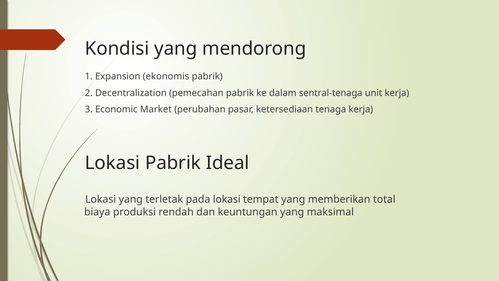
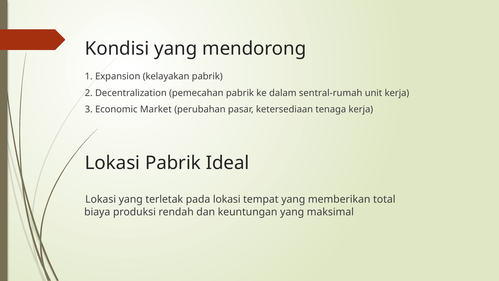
ekonomis: ekonomis -> kelayakan
sentral-tenaga: sentral-tenaga -> sentral-rumah
